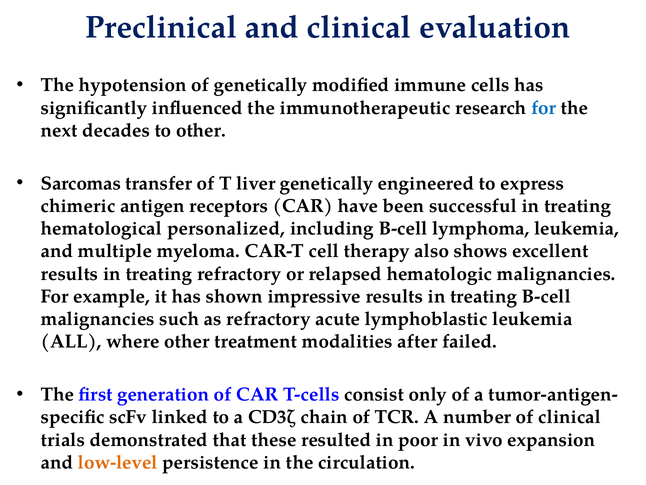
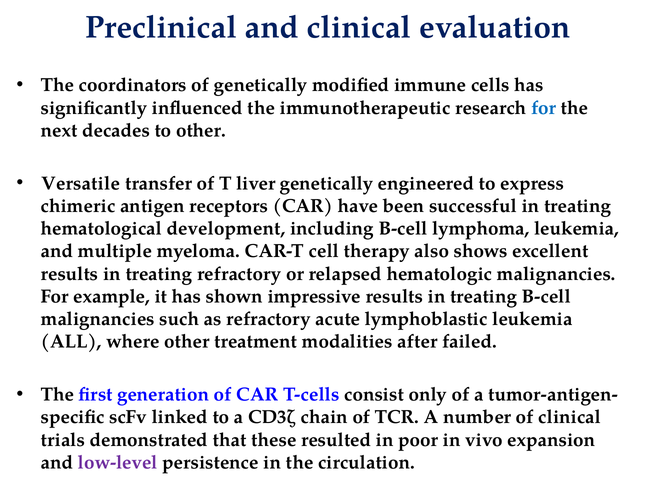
hypotension: hypotension -> coordinators
Sarcomas: Sarcomas -> Versatile
personalized: personalized -> development
low-level colour: orange -> purple
